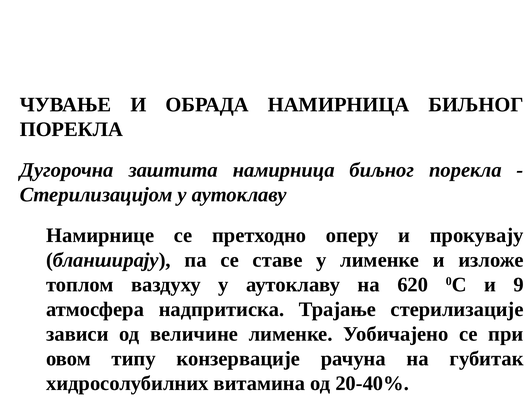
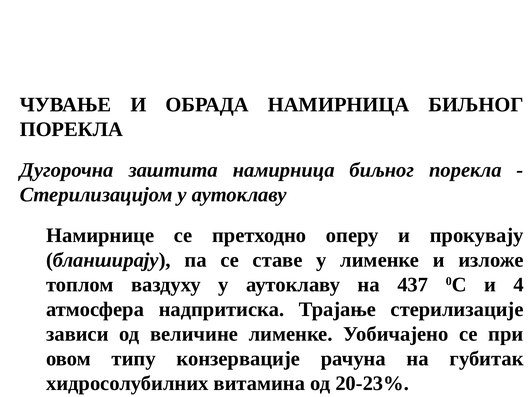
620: 620 -> 437
9: 9 -> 4
20-40%: 20-40% -> 20-23%
